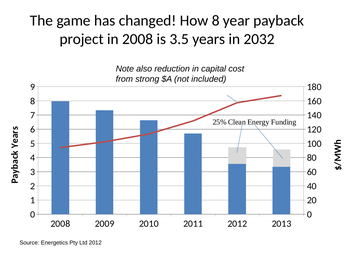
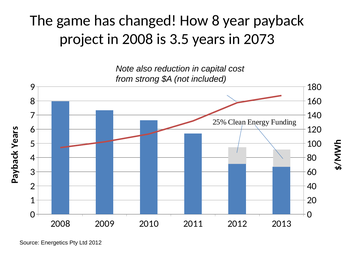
2032: 2032 -> 2073
